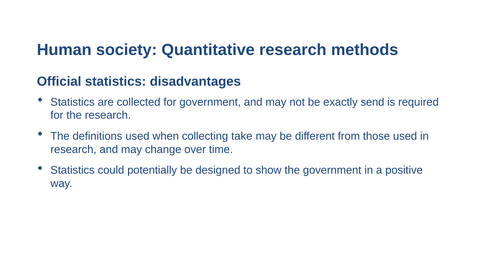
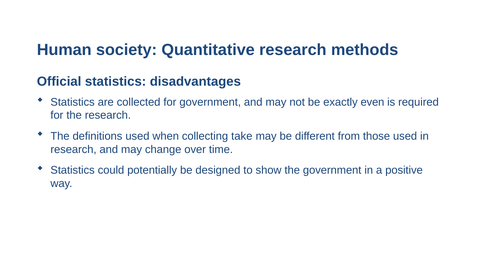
send: send -> even
